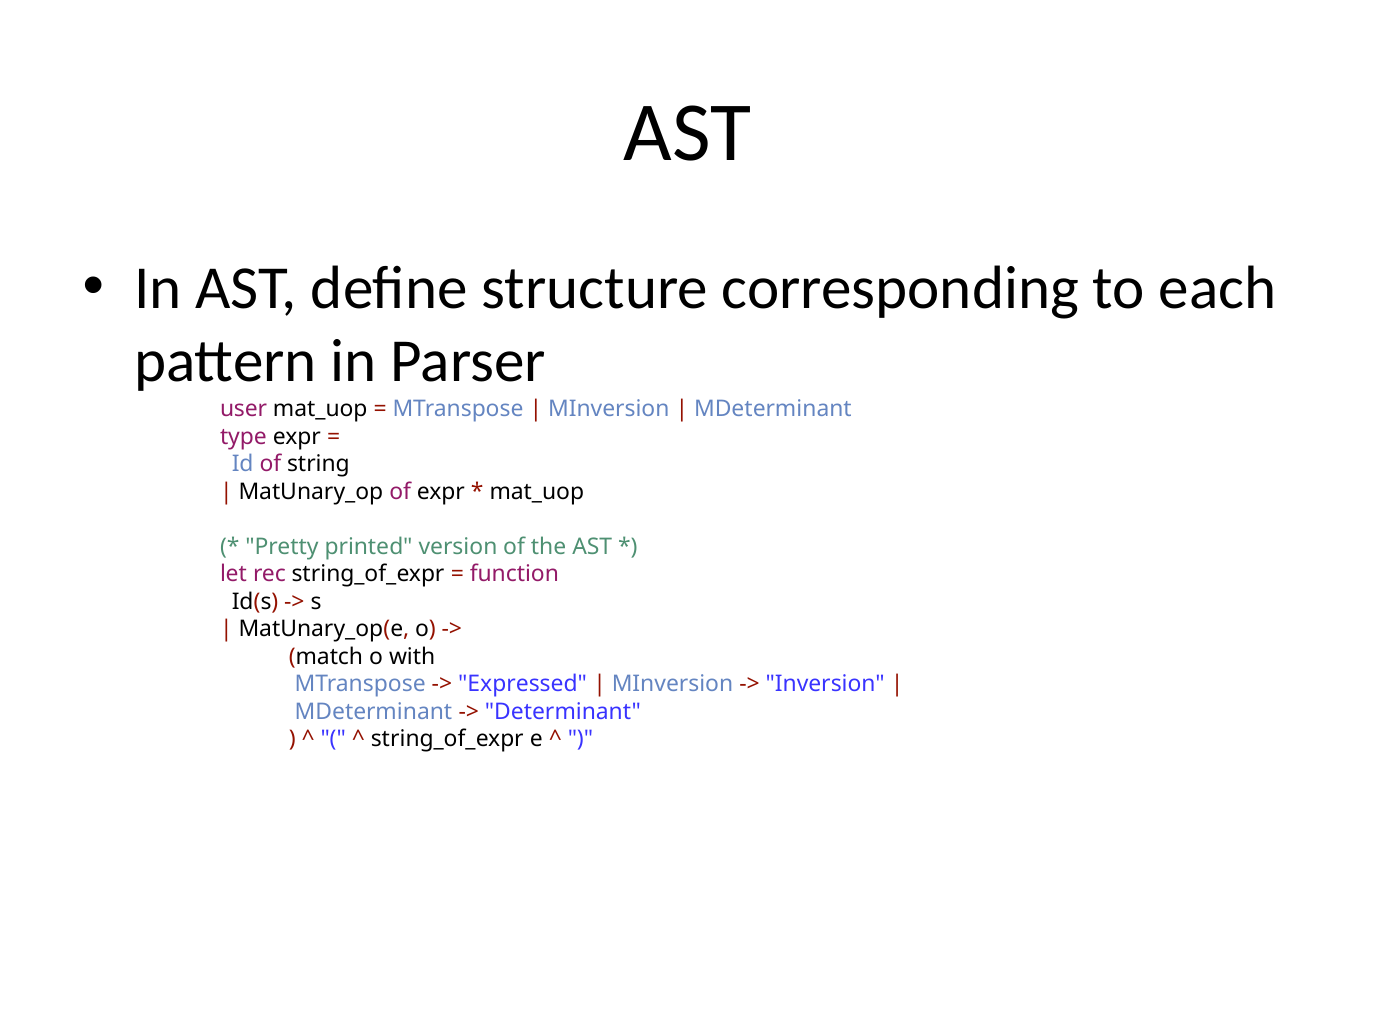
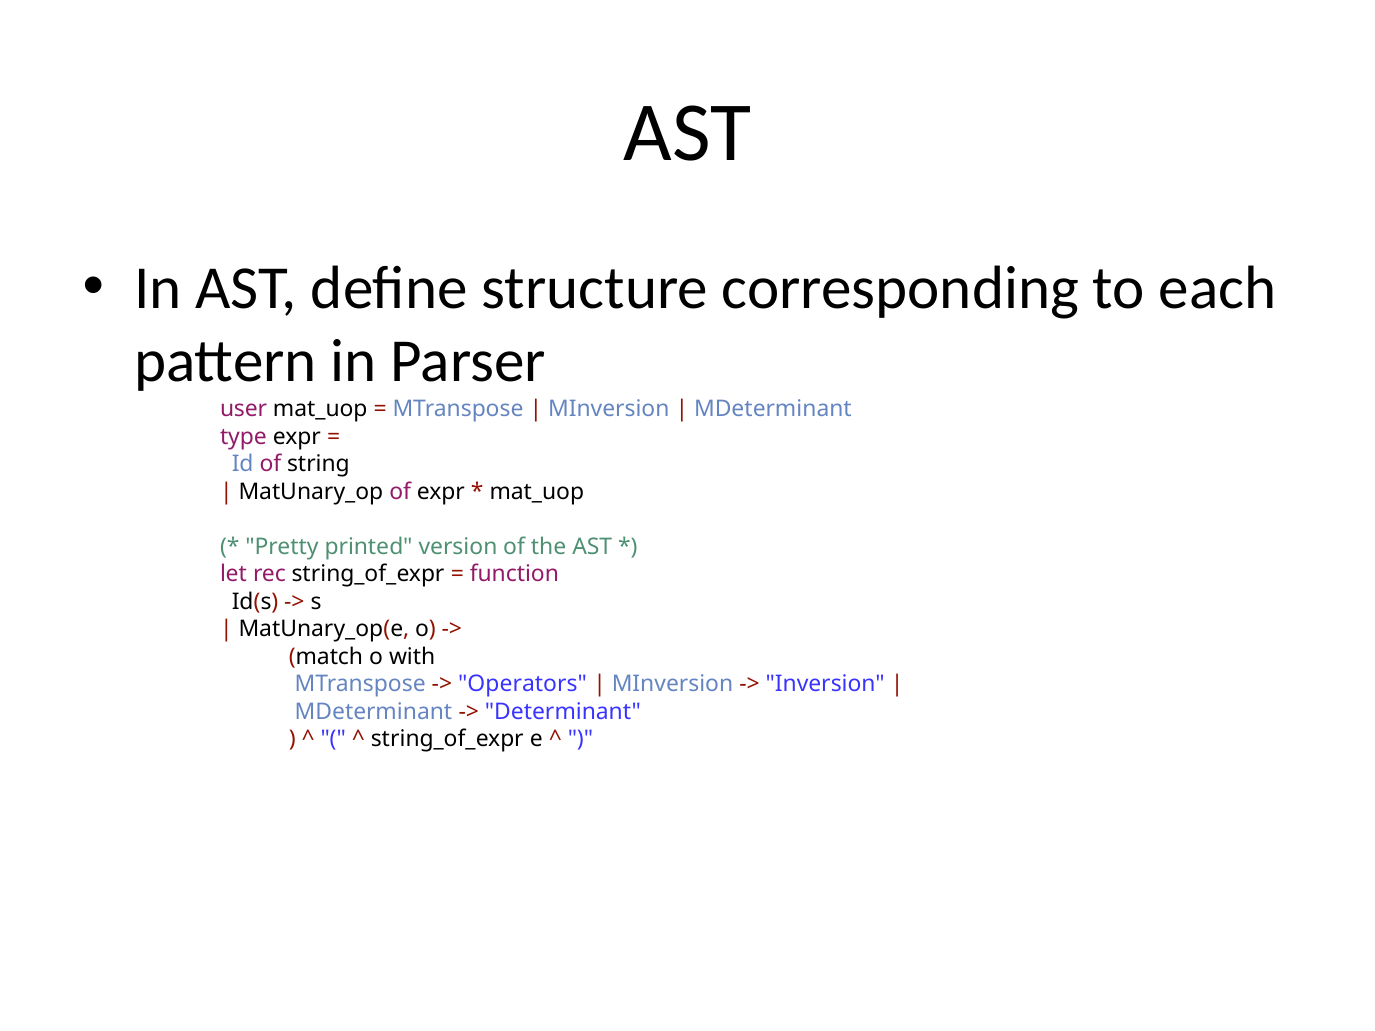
Expressed: Expressed -> Operators
